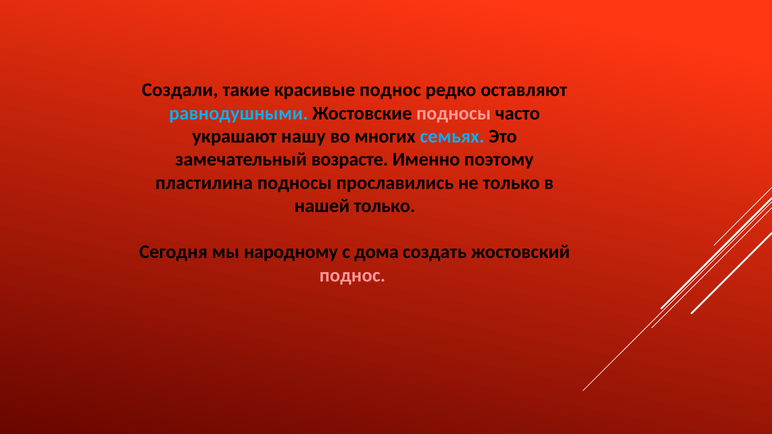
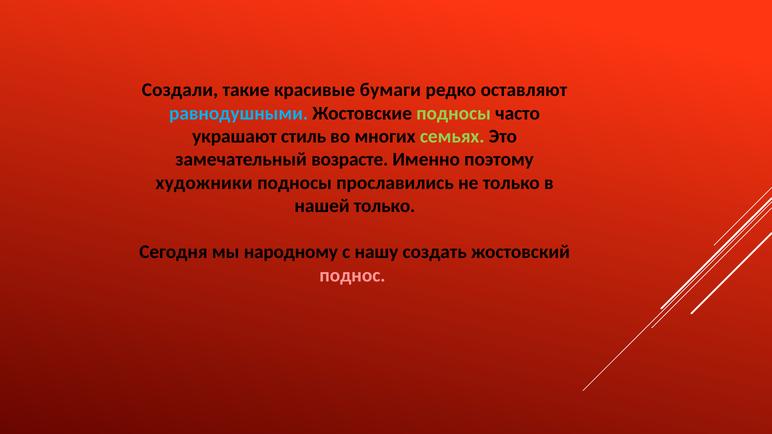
красивые поднос: поднос -> бумаги
подносы at (454, 113) colour: pink -> light green
нашу: нашу -> стиль
семьях colour: light blue -> light green
пластилина: пластилина -> художники
дома: дома -> нашу
